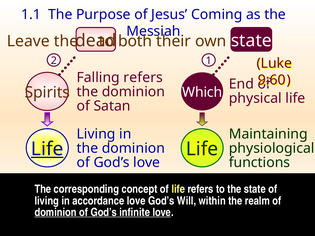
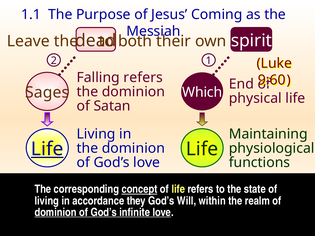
state at (251, 41): state -> spirit
Spirits: Spirits -> Sages
concept underline: none -> present
accordance love: love -> they
